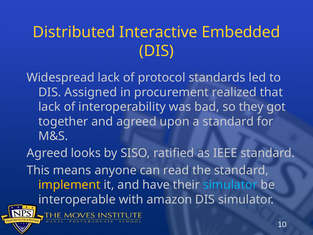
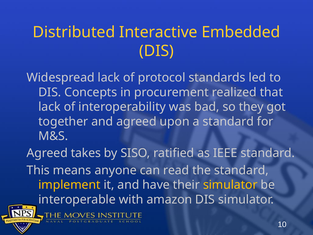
Assigned: Assigned -> Concepts
looks: looks -> takes
simulator at (230, 185) colour: light blue -> yellow
